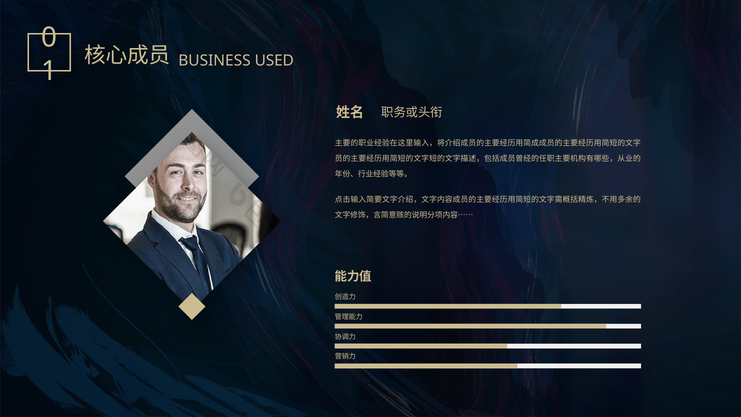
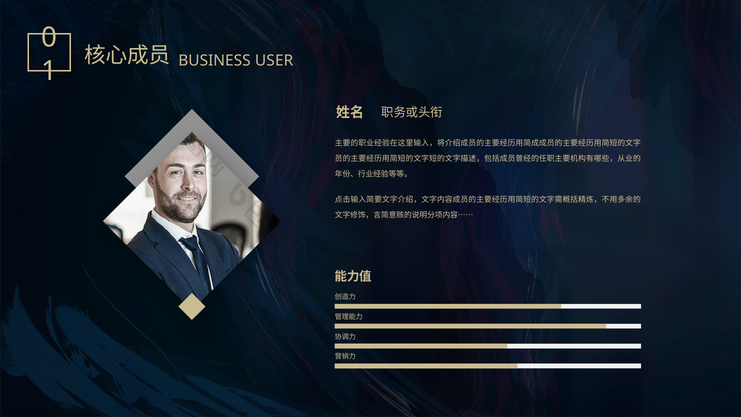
USED: USED -> USER
